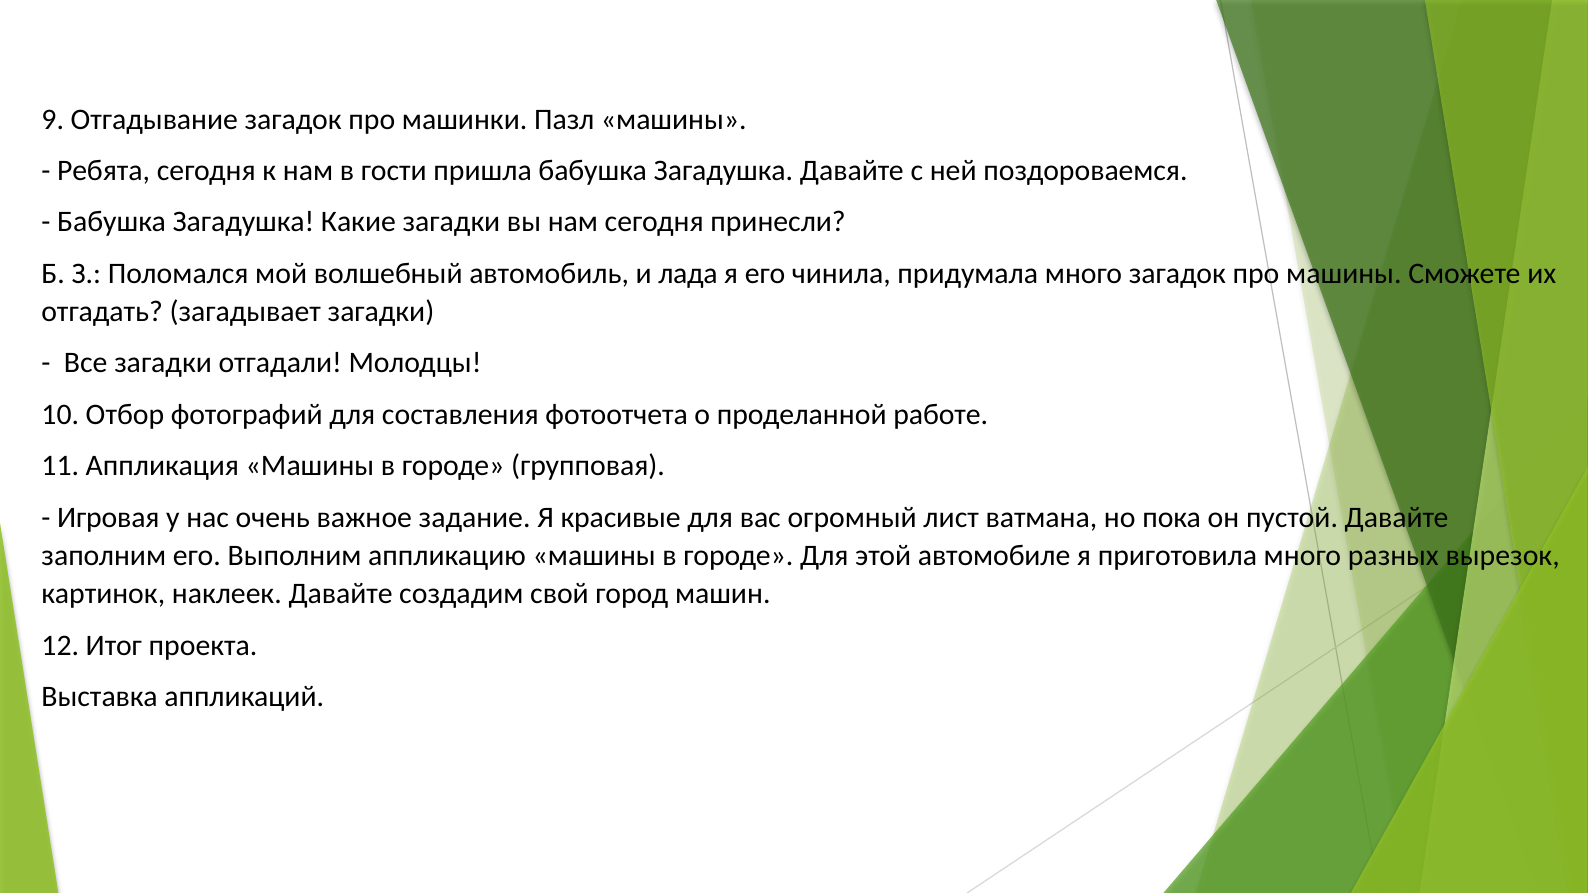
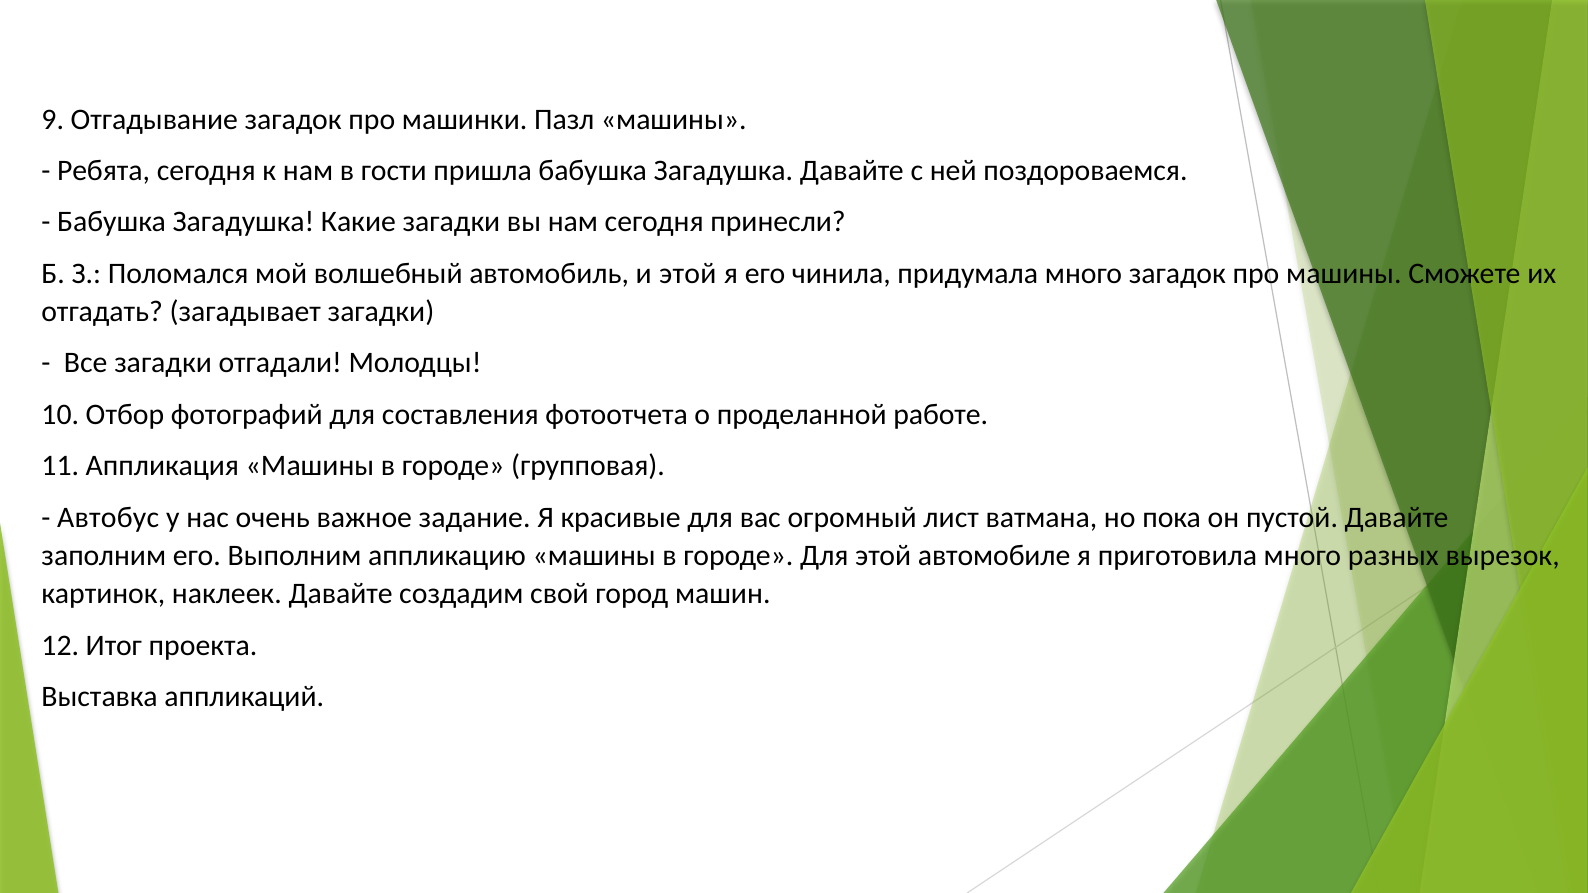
и лада: лада -> этой
Игровая: Игровая -> Автобус
